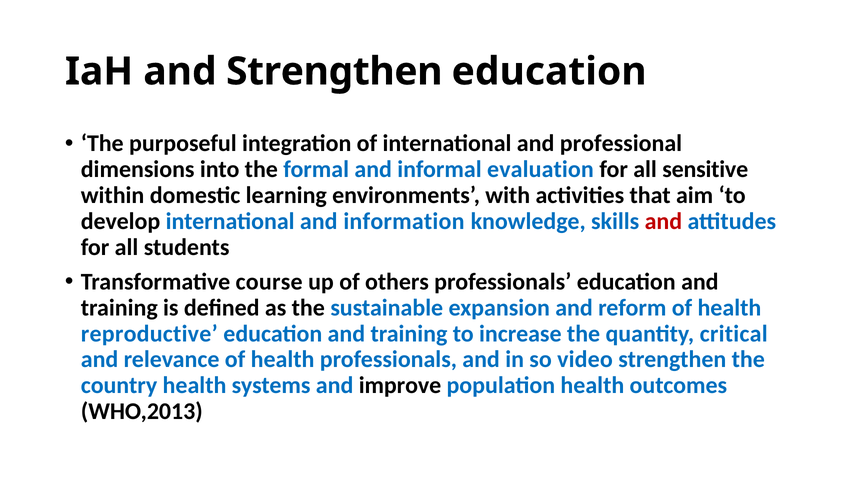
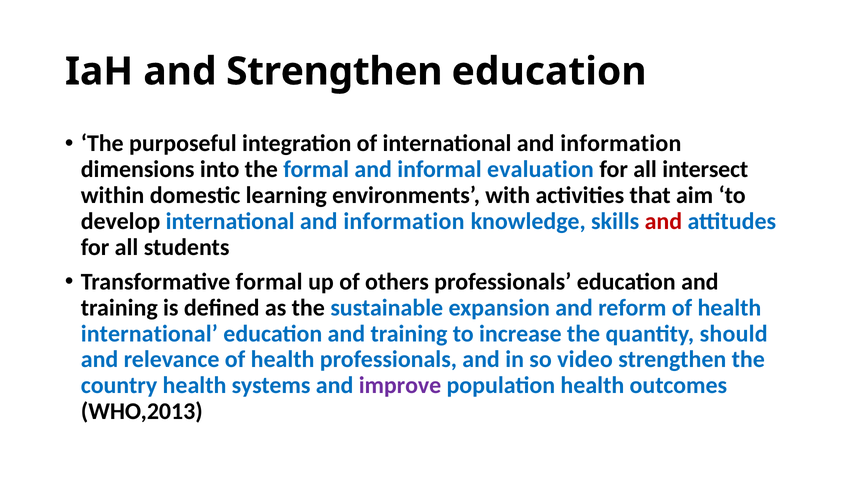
of international and professional: professional -> information
sensitive: sensitive -> intersect
Transformative course: course -> formal
reproductive at (149, 333): reproductive -> international
critical: critical -> should
improve colour: black -> purple
